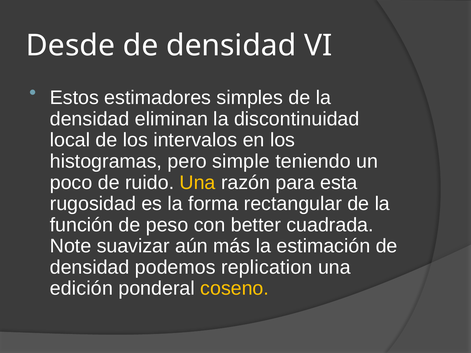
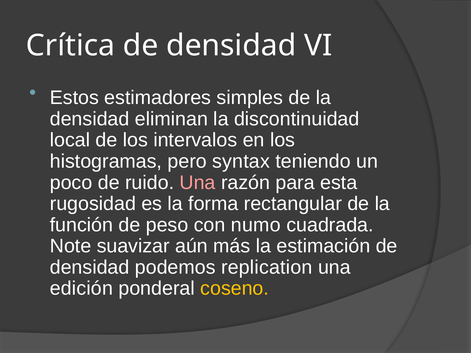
Desde: Desde -> Crítica
simple: simple -> syntax
Una at (198, 183) colour: yellow -> pink
better: better -> numo
